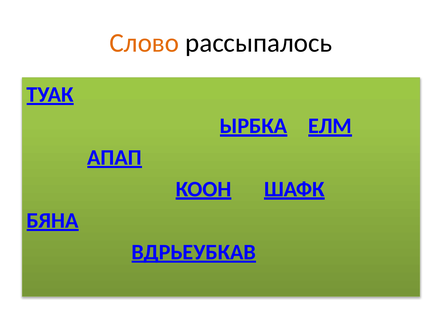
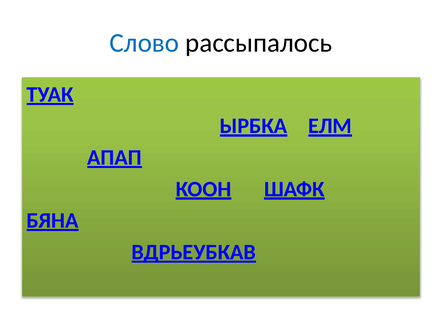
Слово colour: orange -> blue
